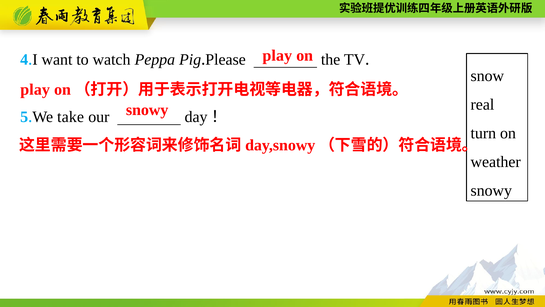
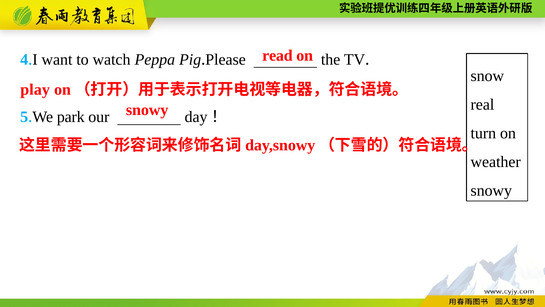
play at (277, 56): play -> read
take: take -> park
